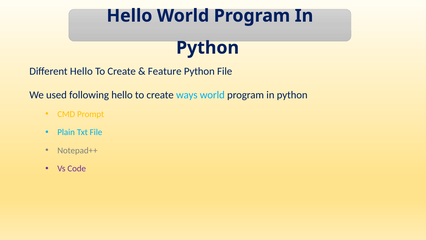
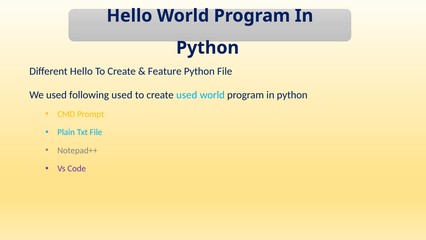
following hello: hello -> used
create ways: ways -> used
